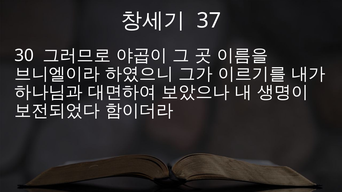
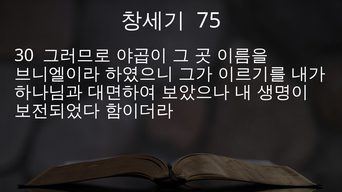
37: 37 -> 75
